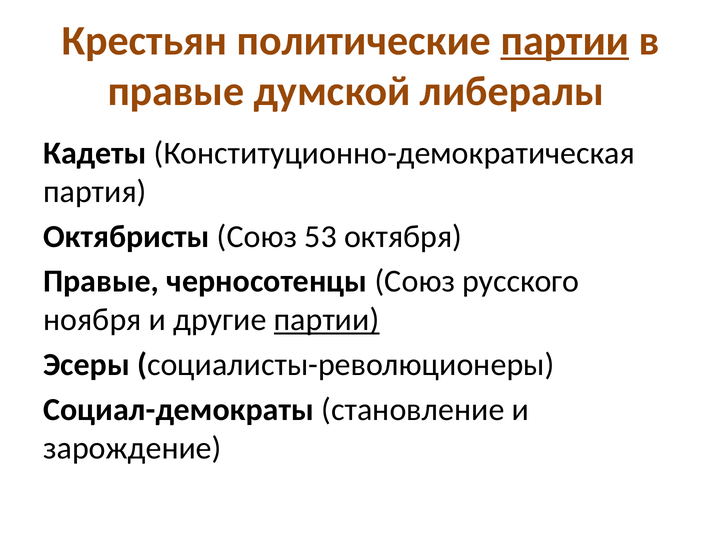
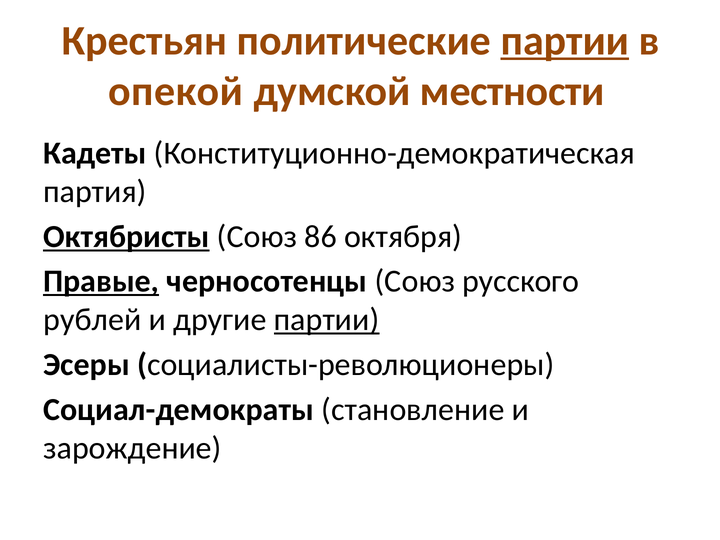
правые at (176, 91): правые -> опекой
либералы: либералы -> местности
Октябристы underline: none -> present
53: 53 -> 86
Правые at (101, 281) underline: none -> present
ноября: ноября -> рублей
